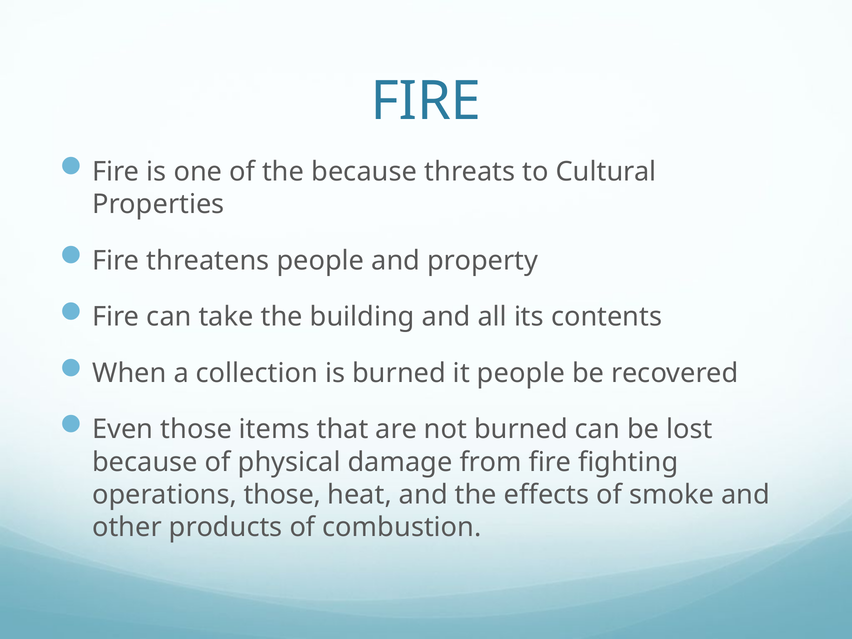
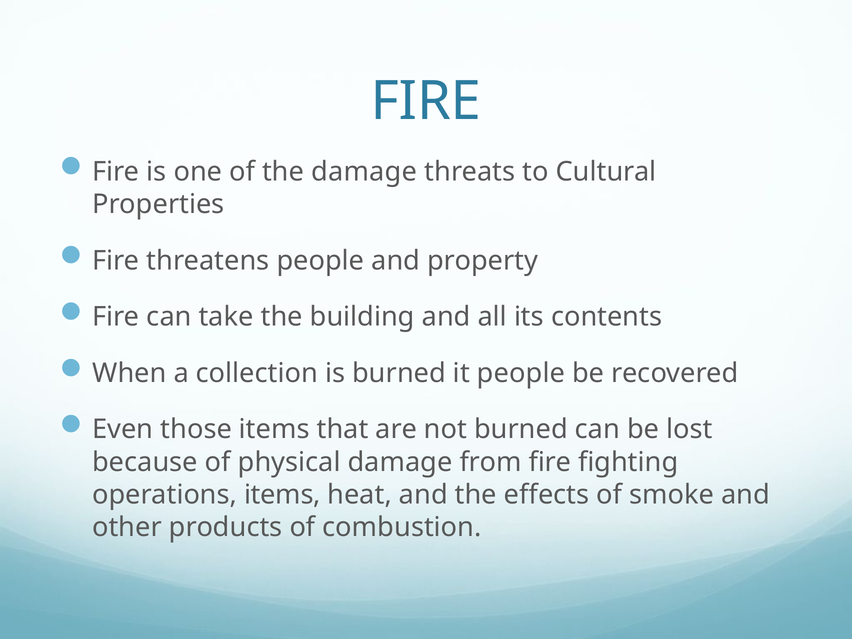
the because: because -> damage
operations those: those -> items
